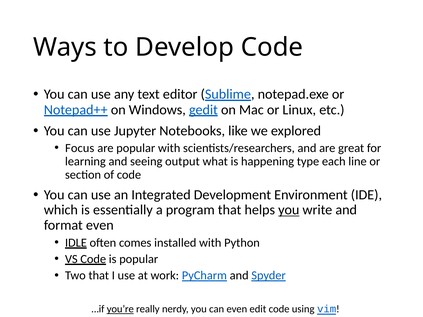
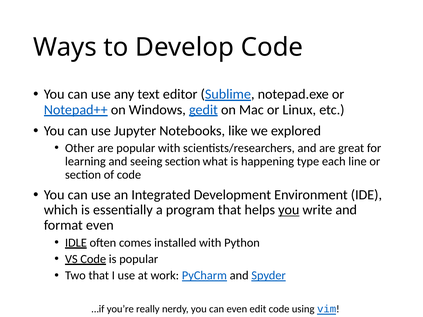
Focus: Focus -> Other
seeing output: output -> section
you’re underline: present -> none
